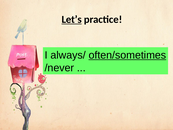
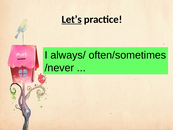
often/sometimes underline: present -> none
